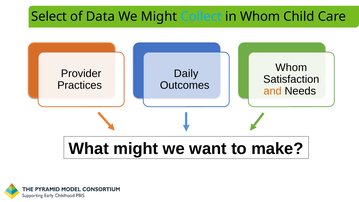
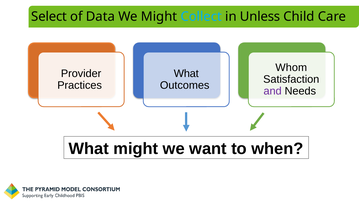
in Whom: Whom -> Unless
Daily at (186, 73): Daily -> What
and colour: orange -> purple
make: make -> when
